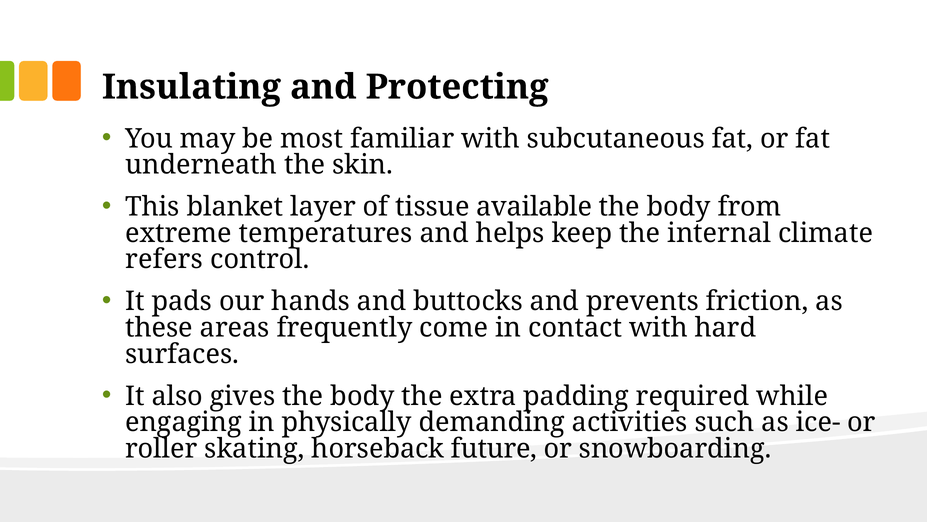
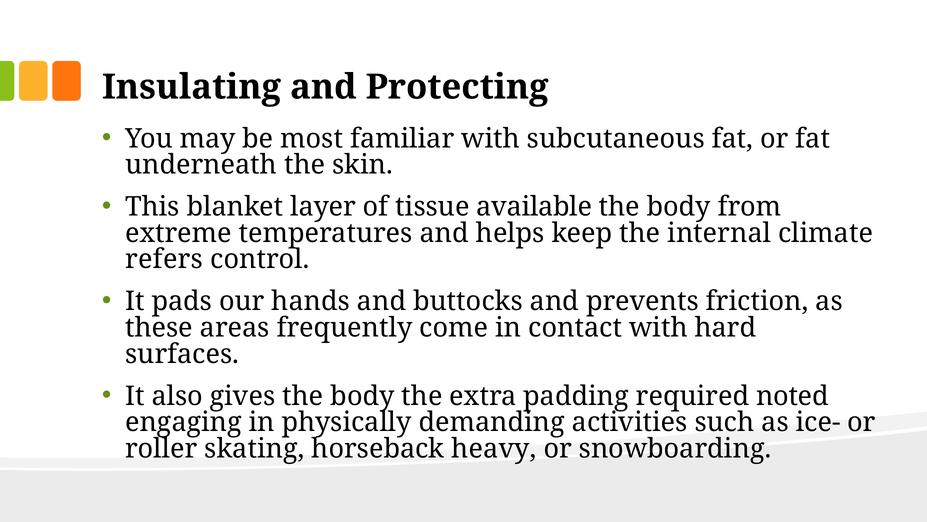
while: while -> noted
future: future -> heavy
